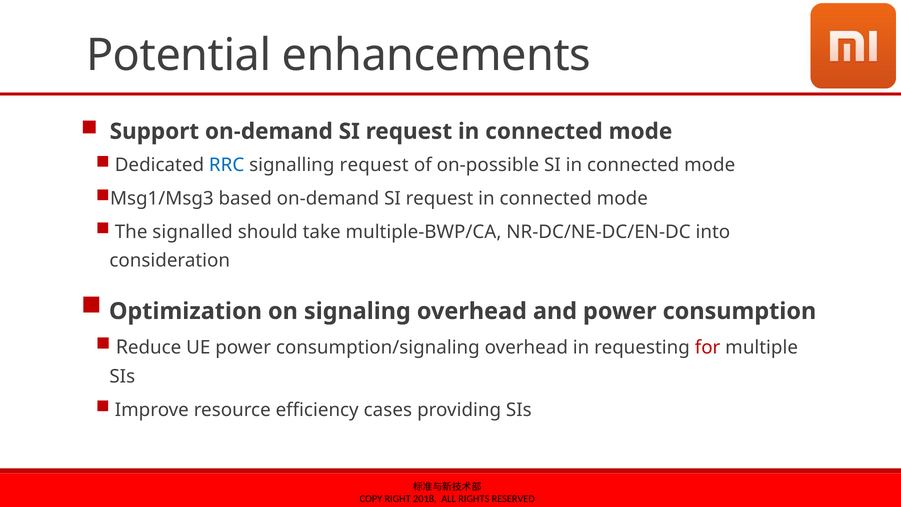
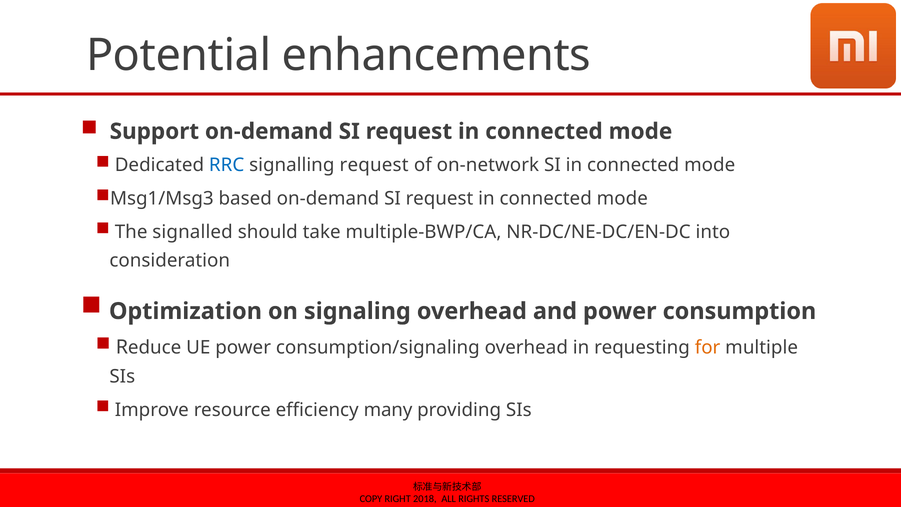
on-possible: on-possible -> on-network
for colour: red -> orange
cases: cases -> many
